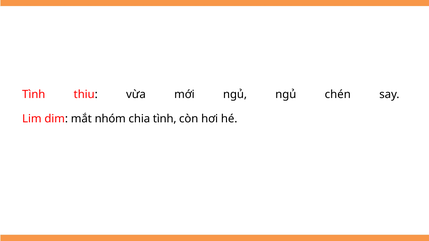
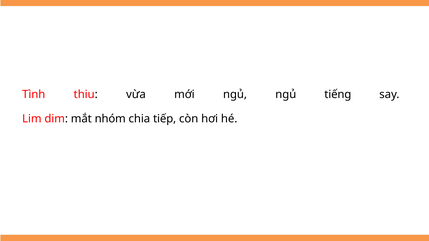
chén: chén -> tiếng
chia tình: tình -> tiếp
